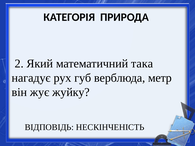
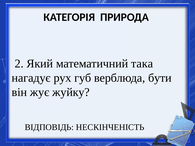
метр: метр -> бути
